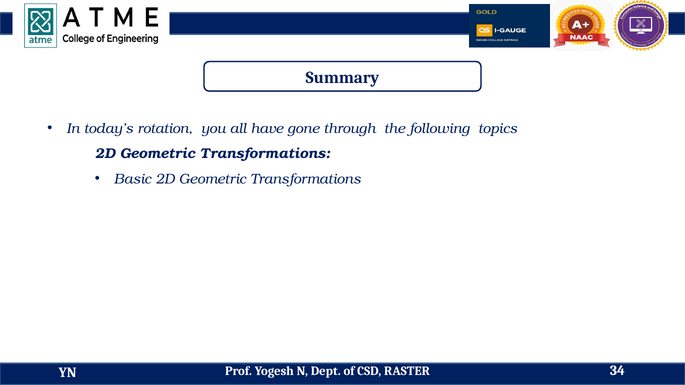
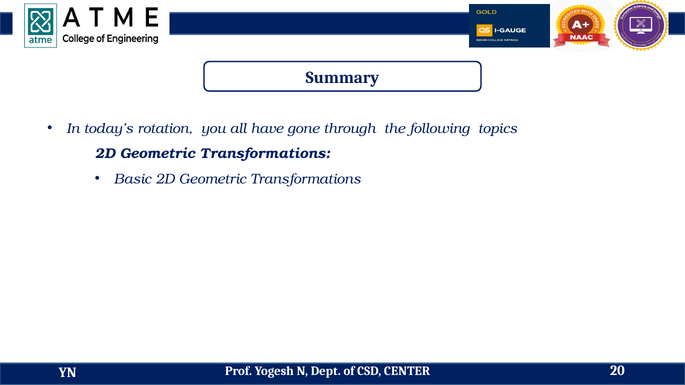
RASTER: RASTER -> CENTER
34: 34 -> 20
